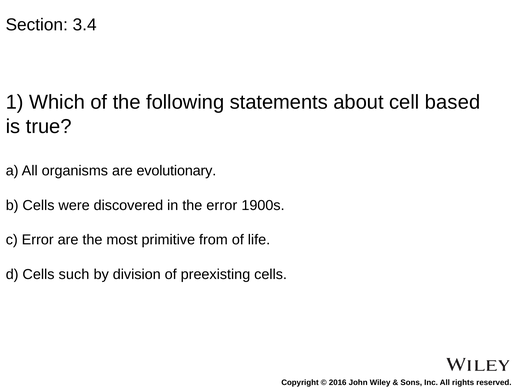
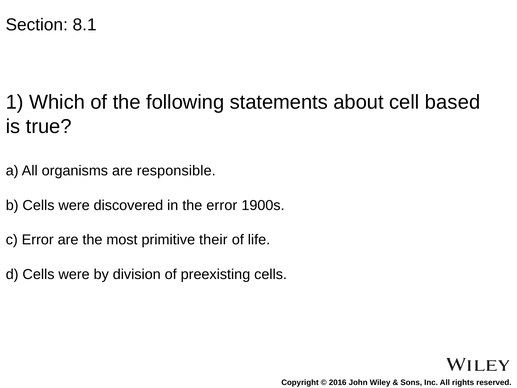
3.4: 3.4 -> 8.1
evolutionary: evolutionary -> responsible
from: from -> their
d Cells such: such -> were
